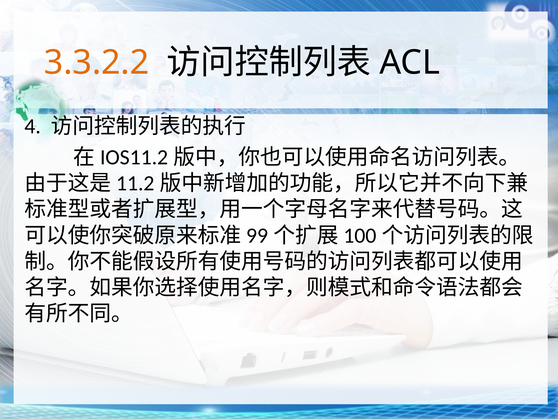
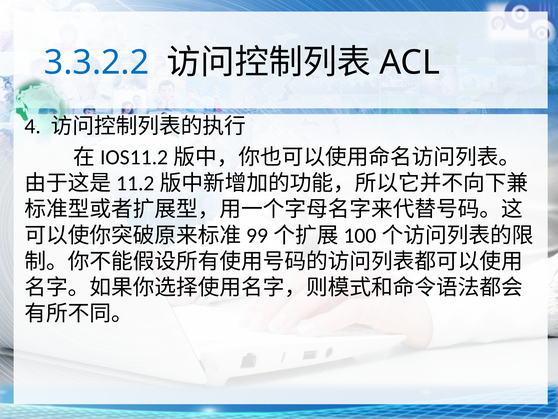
3.3.2.2 colour: orange -> blue
